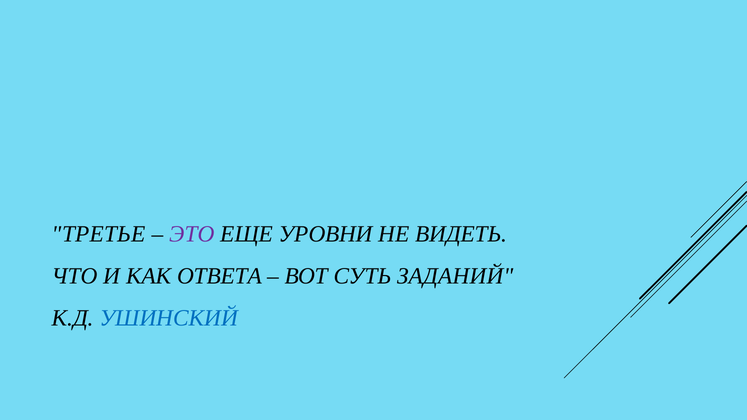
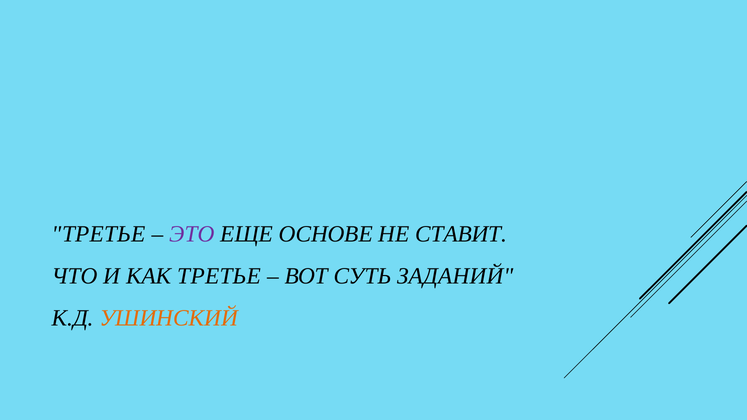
УРОВНИ: УРОВНИ -> ОСНОВЕ
ВИДЕТЬ: ВИДЕТЬ -> СТАВИТ
КАК ОТВЕТА: ОТВЕТА -> ТРЕТЬЕ
УШИНСКИЙ colour: blue -> orange
